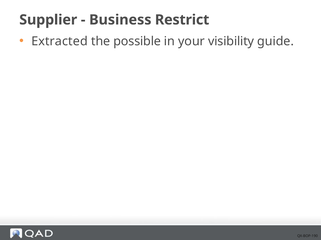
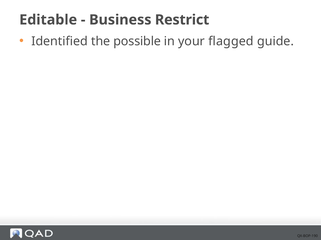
Supplier: Supplier -> Editable
Extracted: Extracted -> Identified
visibility: visibility -> flagged
